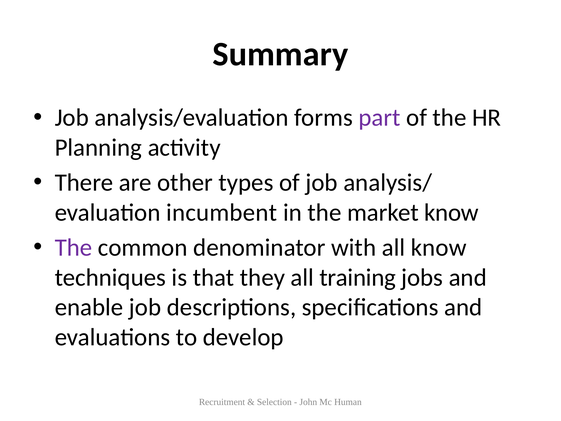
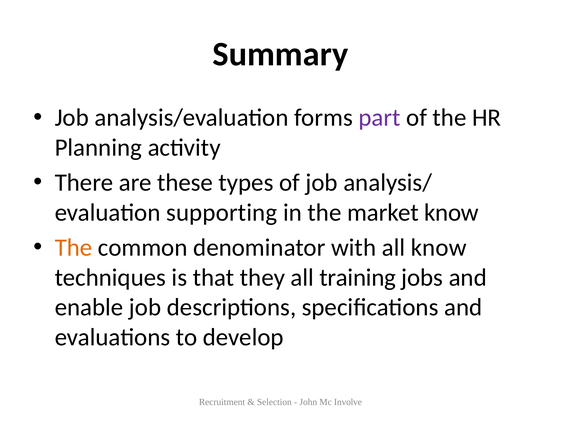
other: other -> these
incumbent: incumbent -> supporting
The at (74, 247) colour: purple -> orange
Human: Human -> Involve
